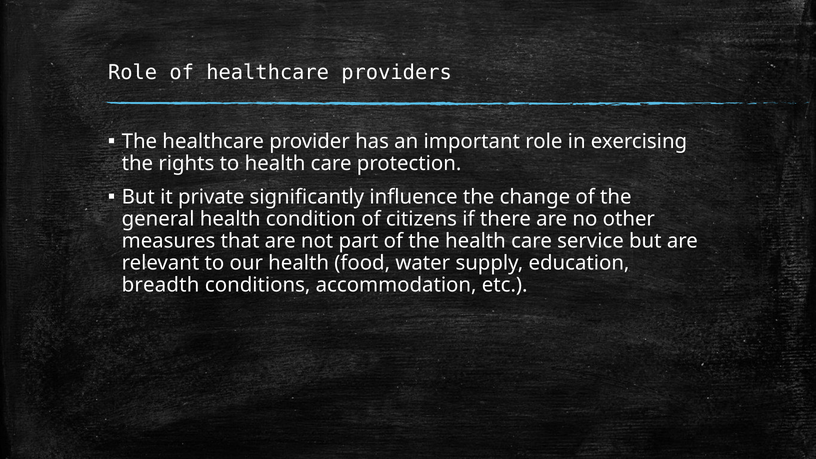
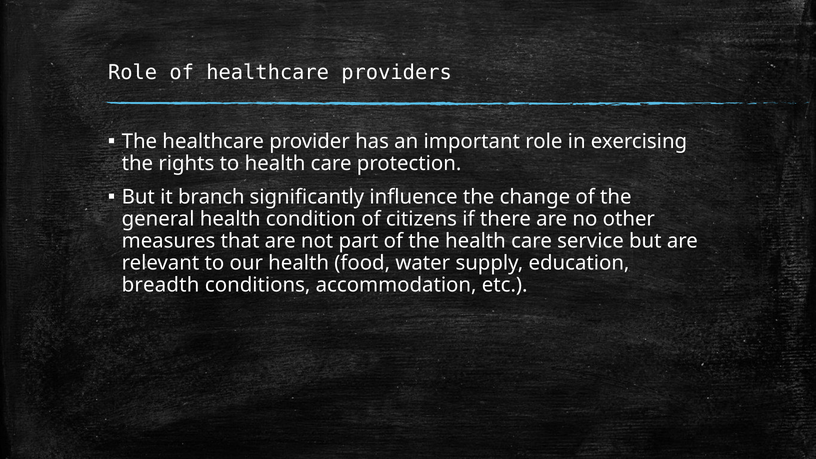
private: private -> branch
